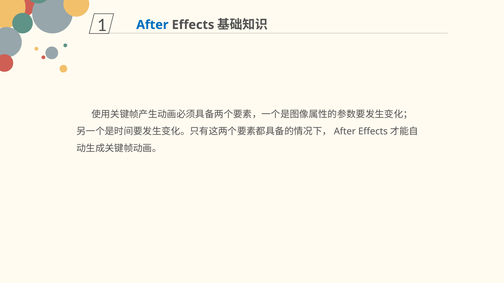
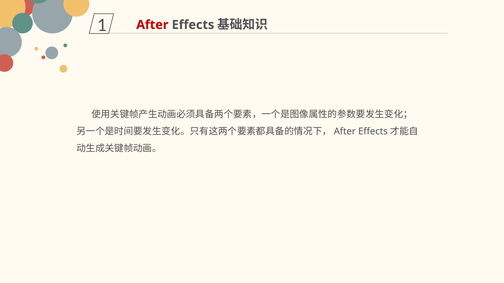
After colour: blue -> red
